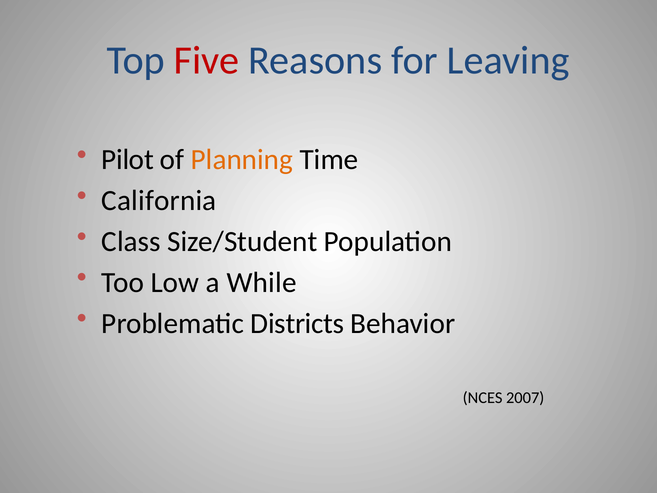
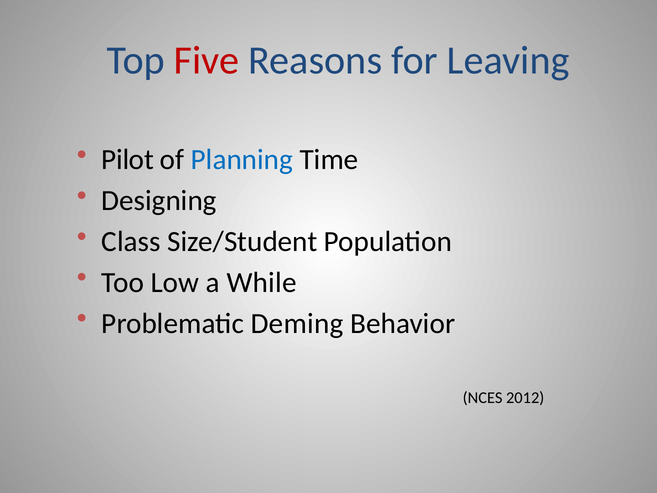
Planning colour: orange -> blue
California: California -> Designing
Districts: Districts -> Deming
2007: 2007 -> 2012
